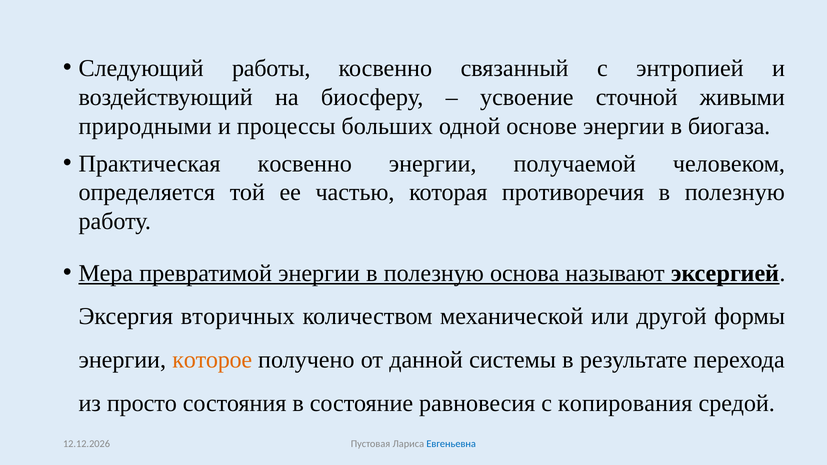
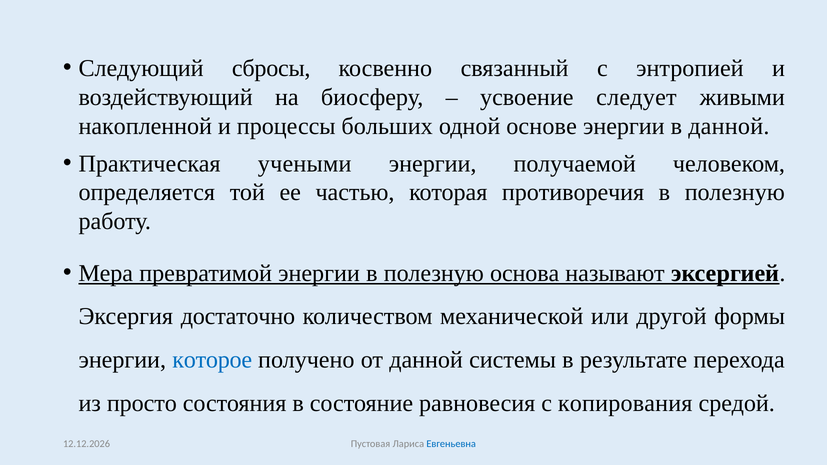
работы: работы -> сбросы
сточной: сточной -> следует
природными: природными -> накопленной
в биогаза: биогаза -> данной
Практическая косвенно: косвенно -> учеными
вторичных: вторичных -> достаточно
которое colour: orange -> blue
